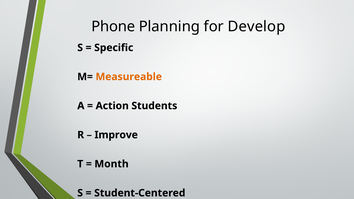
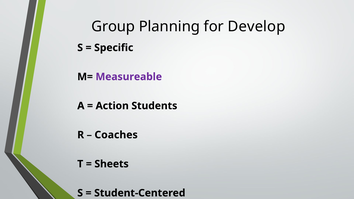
Phone: Phone -> Group
Measureable colour: orange -> purple
Improve: Improve -> Coaches
Month: Month -> Sheets
